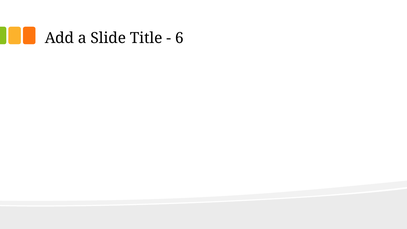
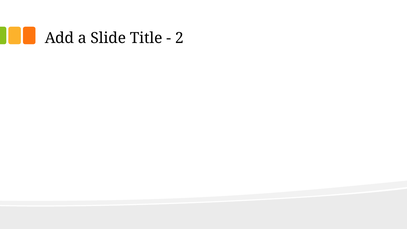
6: 6 -> 2
